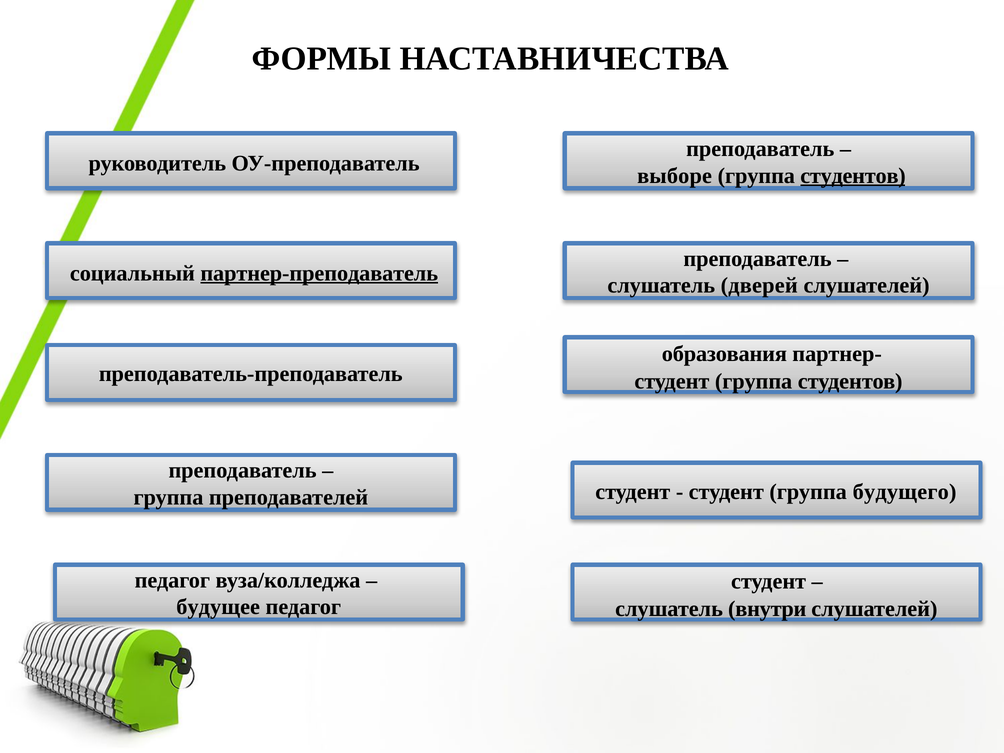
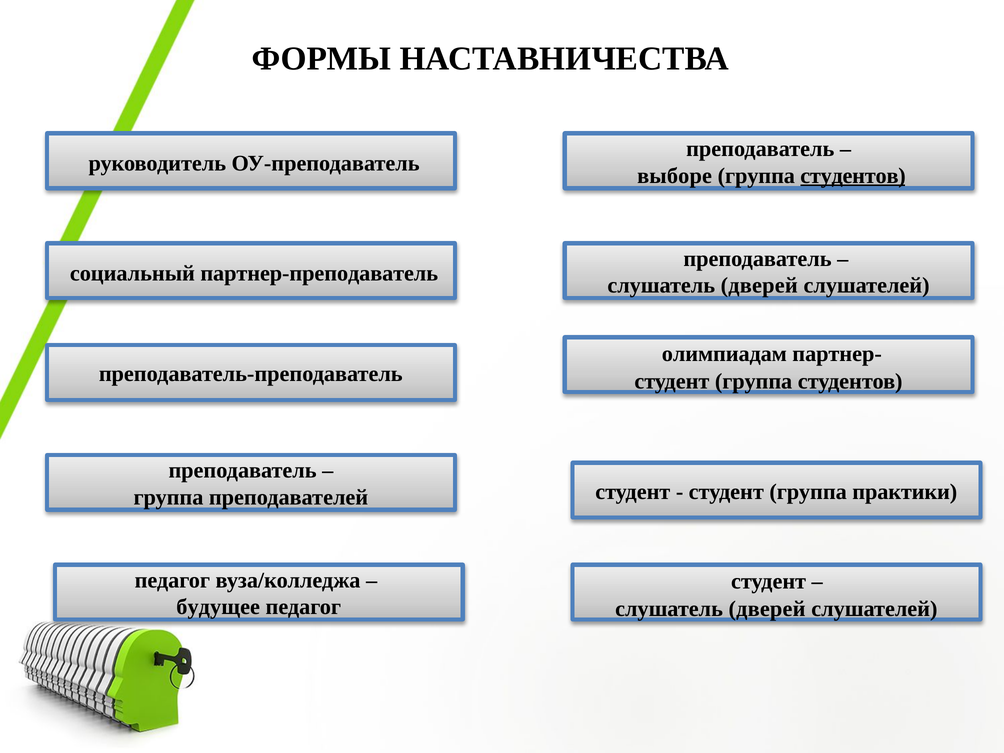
партнер-преподаватель underline: present -> none
образования: образования -> олимпиадам
будущего: будущего -> практики
внутри at (767, 609): внутри -> дверей
